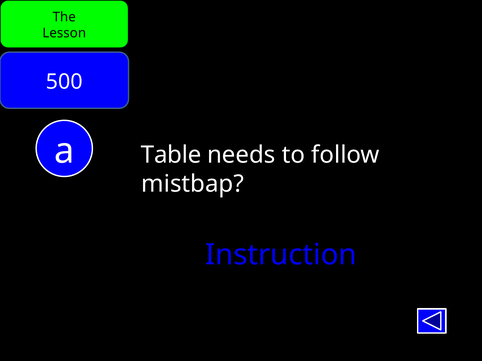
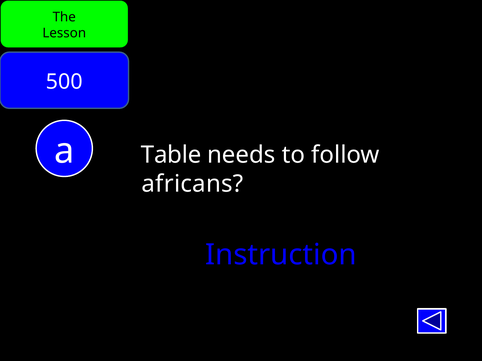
mistbap: mistbap -> africans
